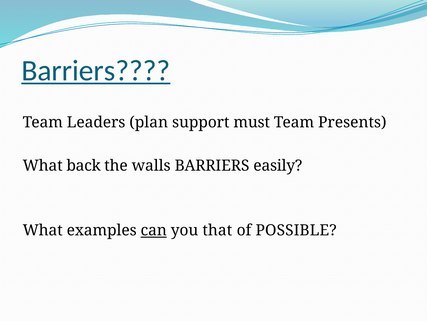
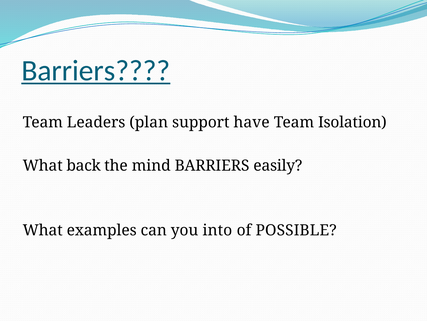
must: must -> have
Presents: Presents -> Isolation
walls: walls -> mind
can underline: present -> none
that: that -> into
